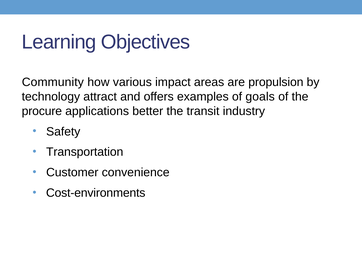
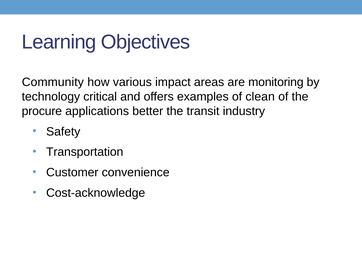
propulsion: propulsion -> monitoring
attract: attract -> critical
goals: goals -> clean
Cost-environments: Cost-environments -> Cost-acknowledge
